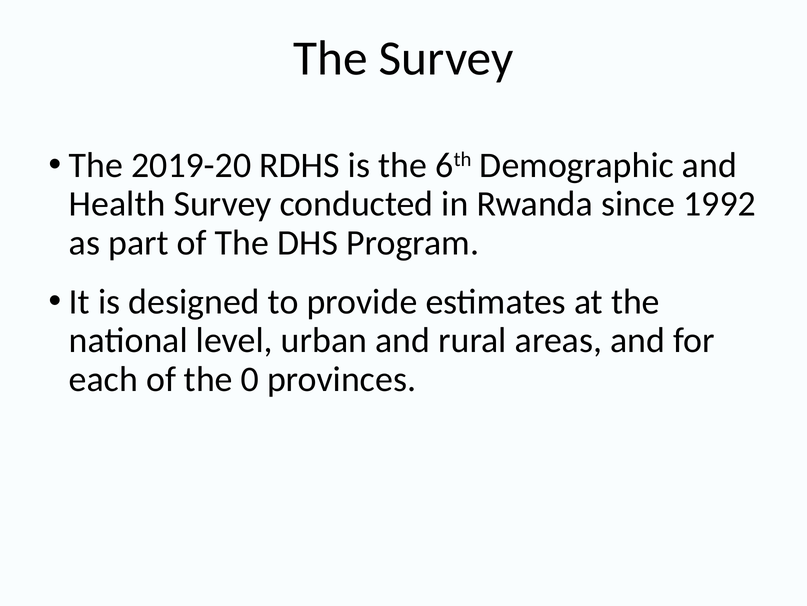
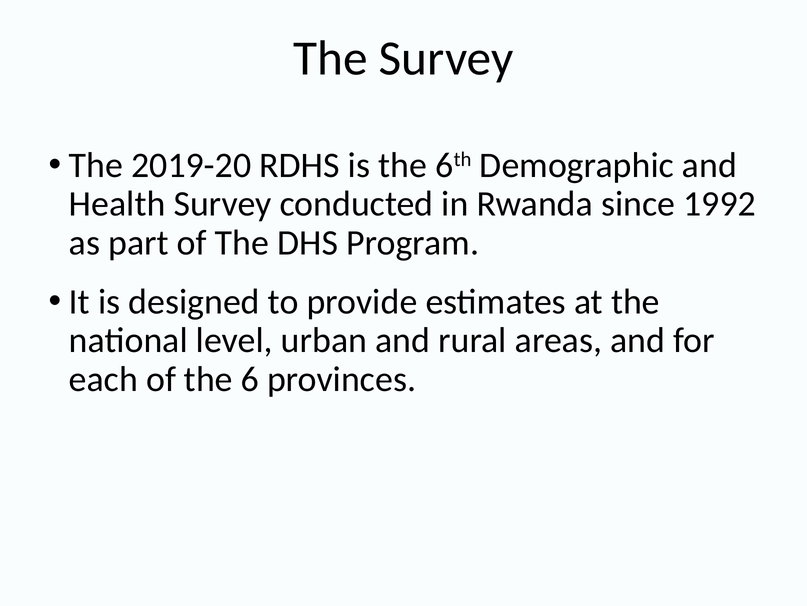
0: 0 -> 6
